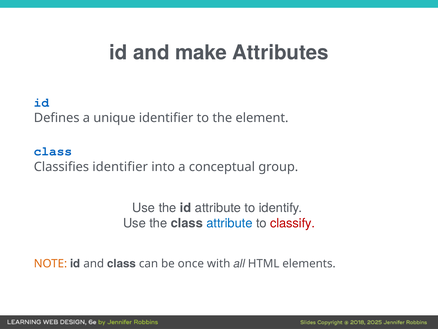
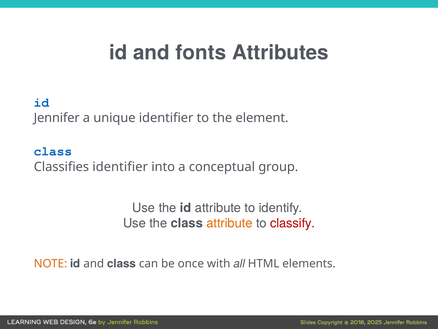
make: make -> fonts
Defines: Defines -> Jennifer
attribute at (229, 223) colour: blue -> orange
